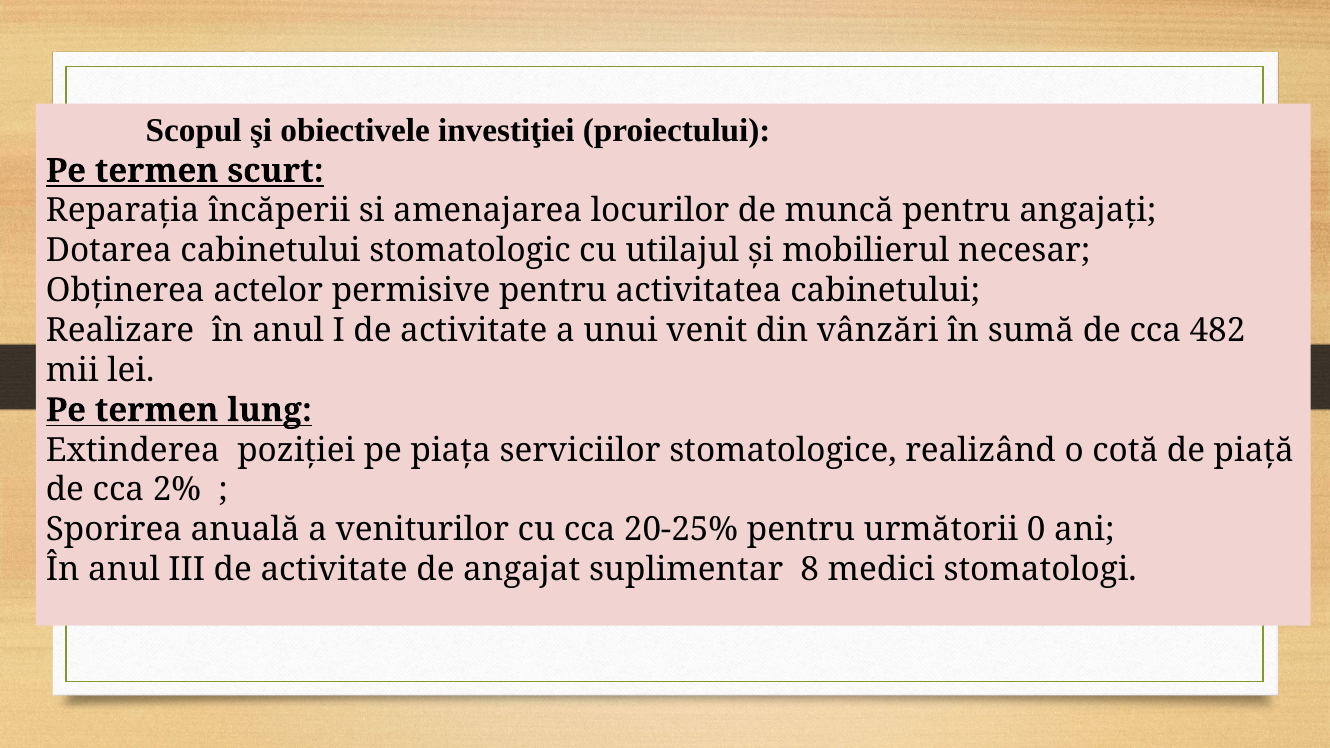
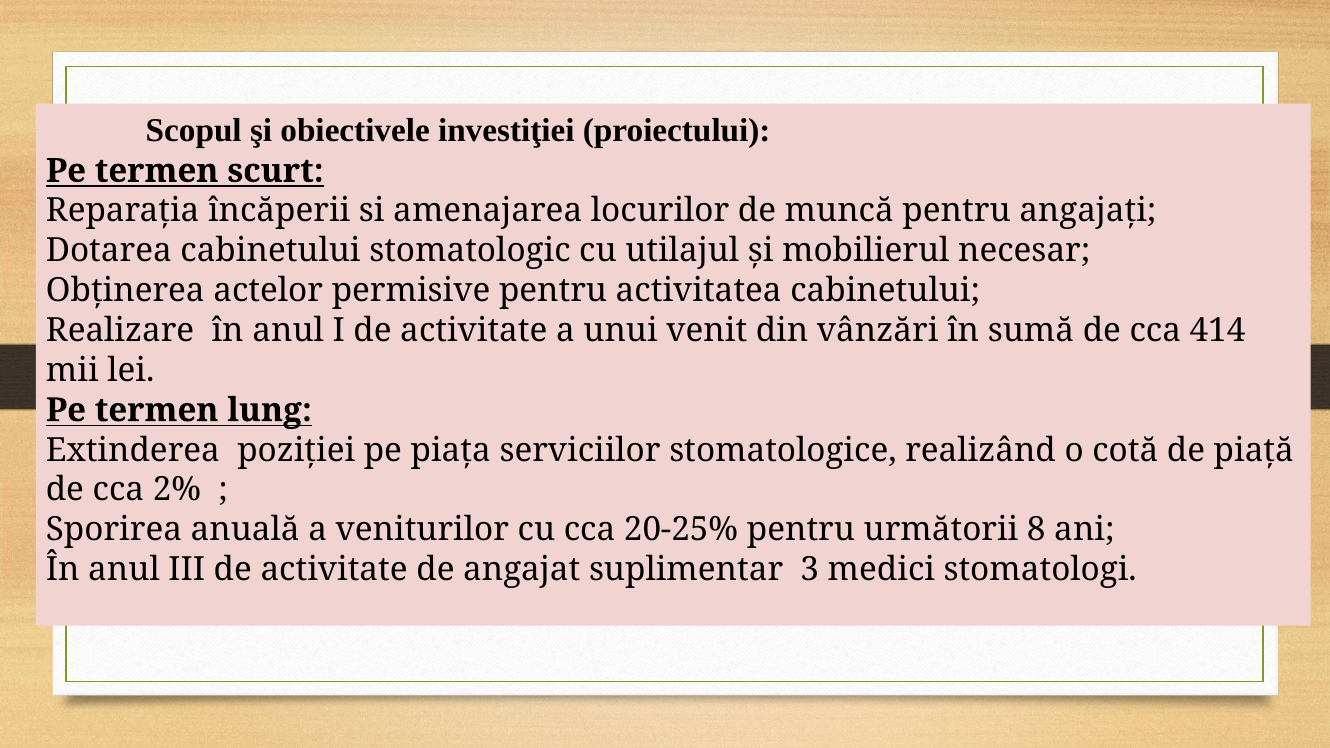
482: 482 -> 414
0: 0 -> 8
8: 8 -> 3
